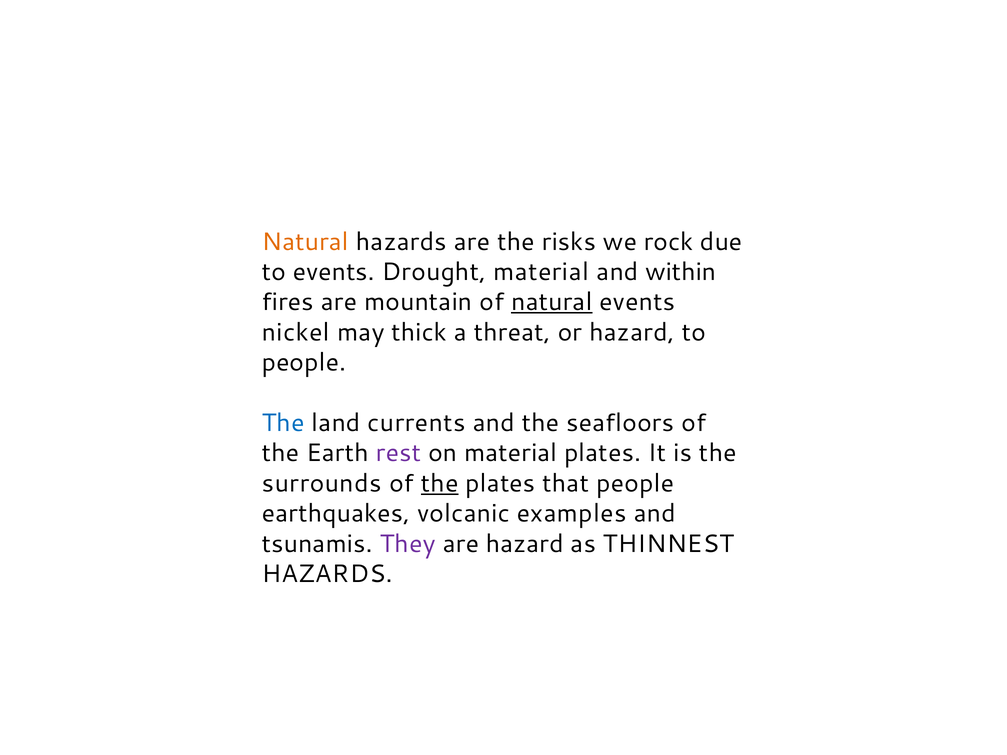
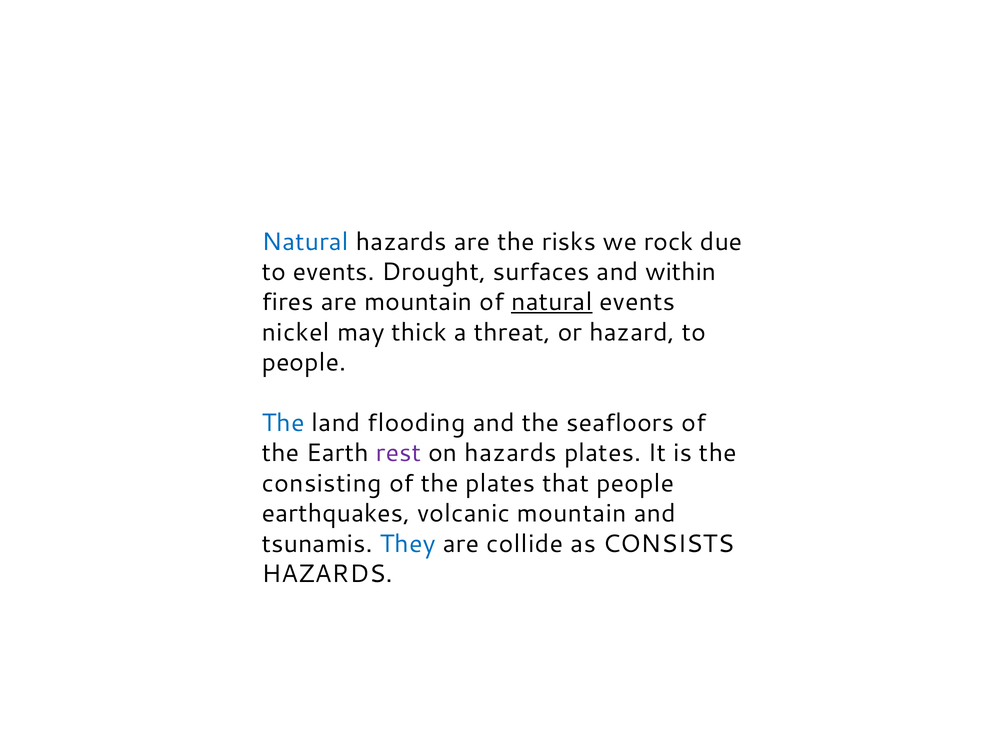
Natural at (305, 242) colour: orange -> blue
Drought material: material -> surfaces
currents: currents -> flooding
on material: material -> hazards
surrounds: surrounds -> consisting
the at (440, 483) underline: present -> none
volcanic examples: examples -> mountain
They colour: purple -> blue
are hazard: hazard -> collide
THINNEST: THINNEST -> CONSISTS
